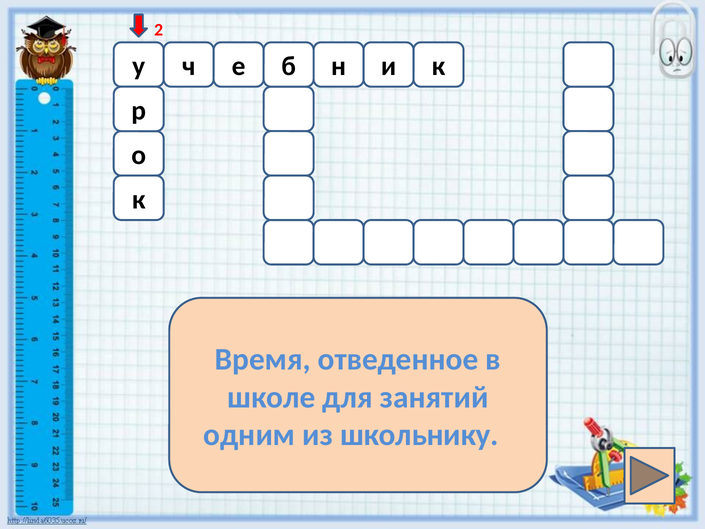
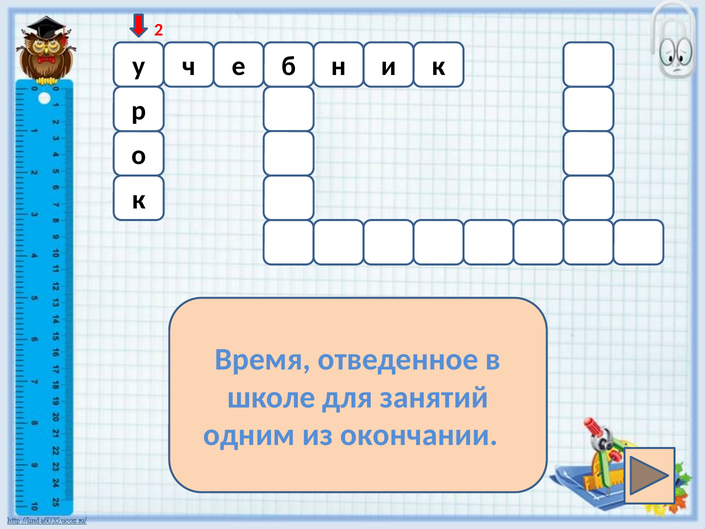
школьнику: школьнику -> окончании
